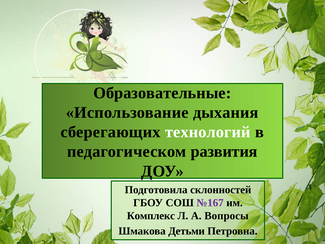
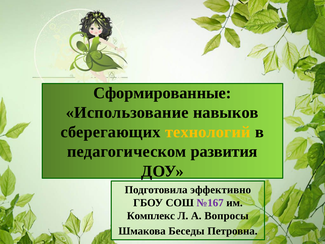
Образовательные: Образовательные -> Сформированные
дыхания: дыхания -> навыков
технологий colour: white -> yellow
склонностей: склонностей -> эффективно
Детьми: Детьми -> Беседы
